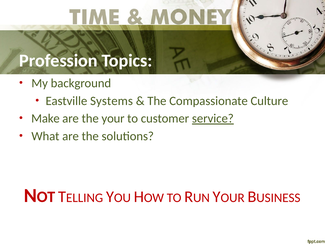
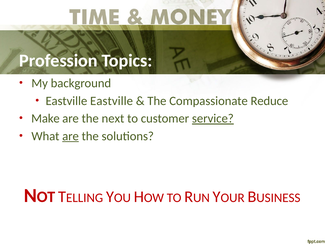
Eastville Systems: Systems -> Eastville
Culture: Culture -> Reduce
your: your -> next
are at (71, 136) underline: none -> present
